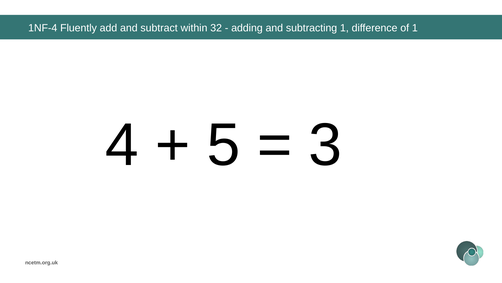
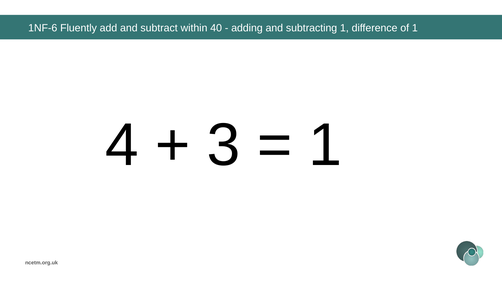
1NF-4: 1NF-4 -> 1NF-6
32: 32 -> 40
5: 5 -> 3
3 at (325, 145): 3 -> 1
